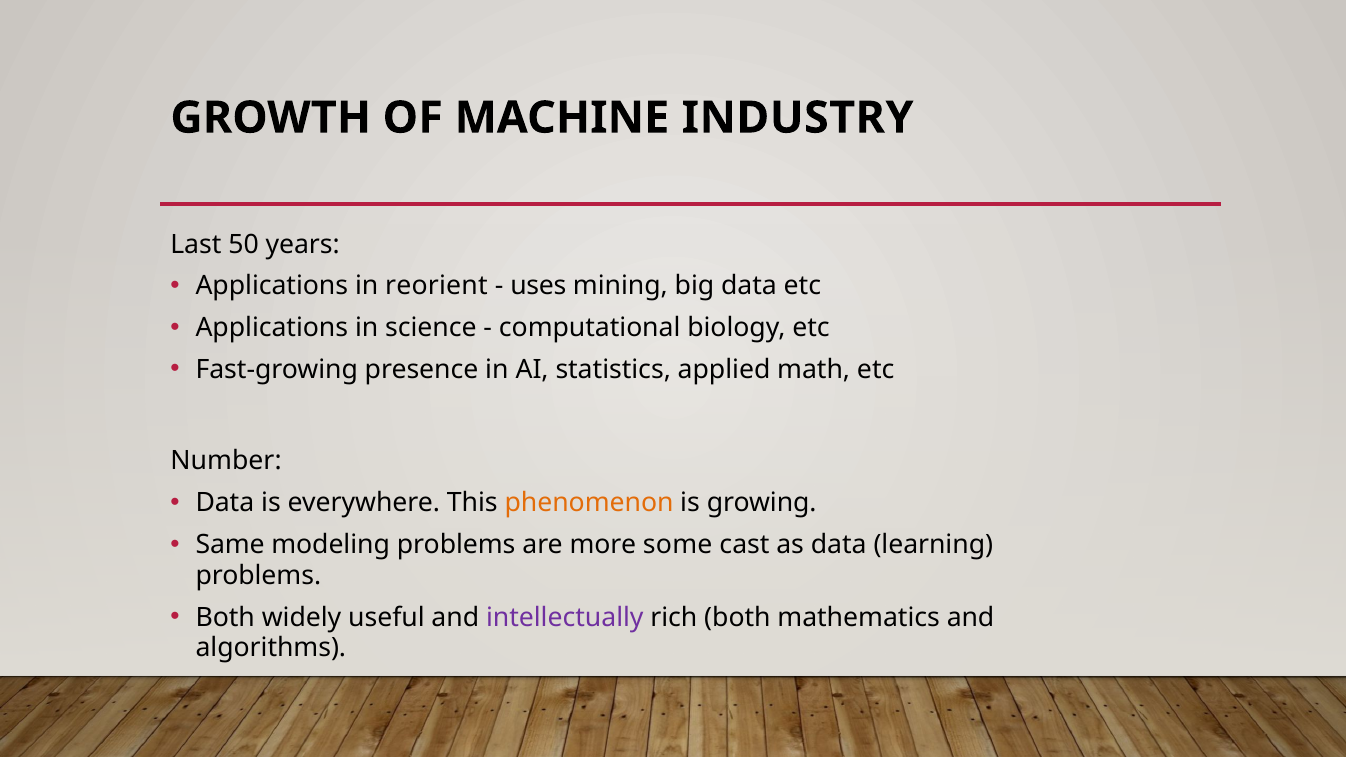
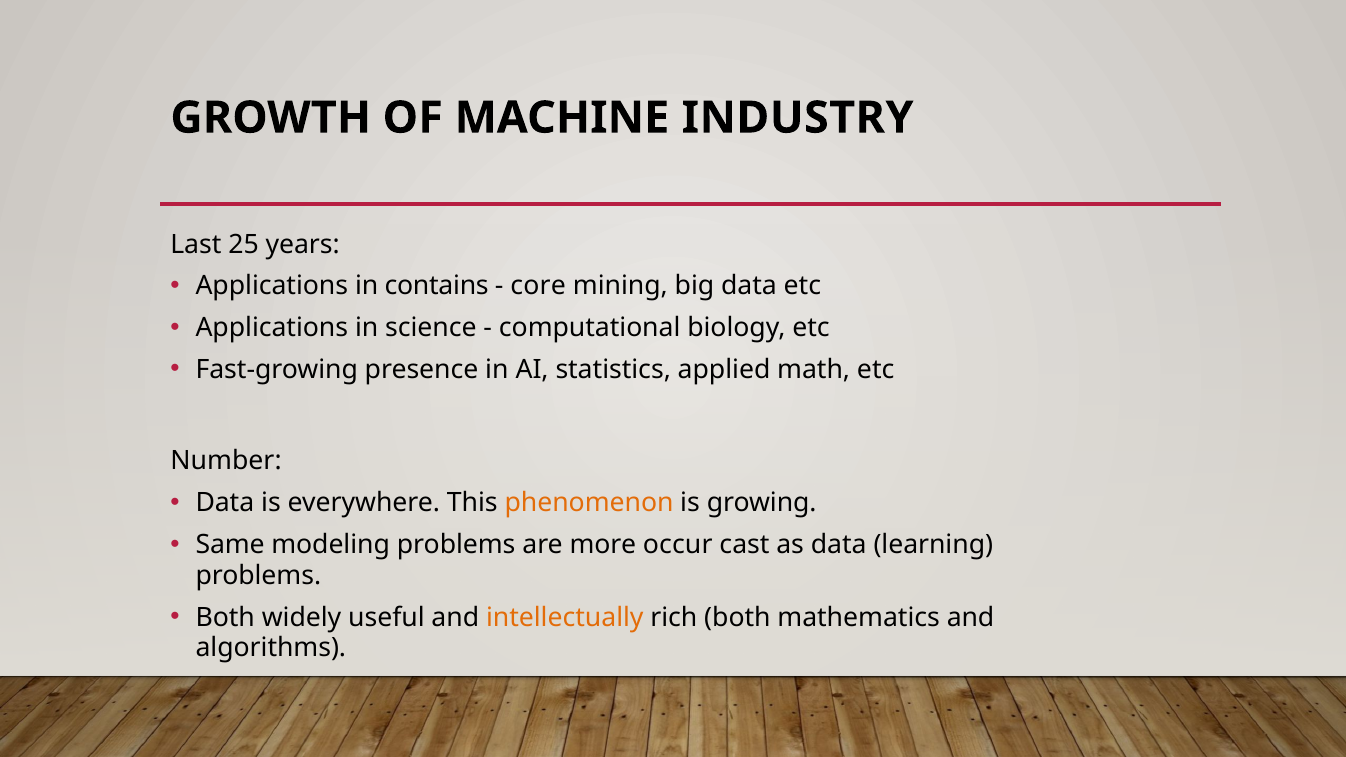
50: 50 -> 25
reorient: reorient -> contains
uses: uses -> core
some: some -> occur
intellectually colour: purple -> orange
